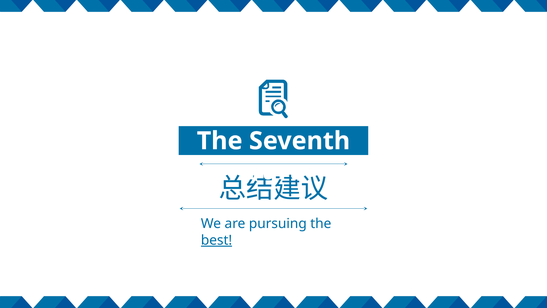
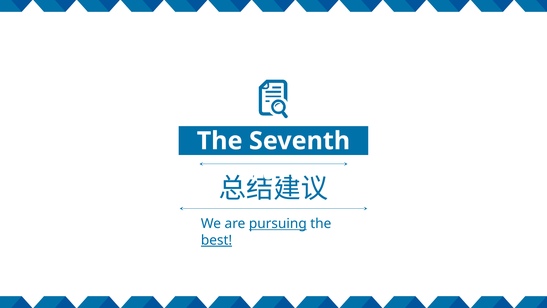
pursuing underline: none -> present
